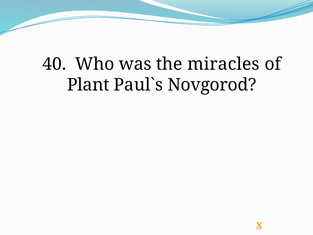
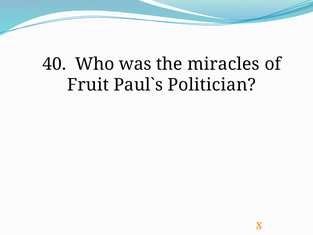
Plant: Plant -> Fruit
Novgorod: Novgorod -> Politician
